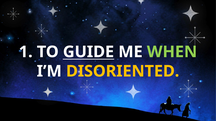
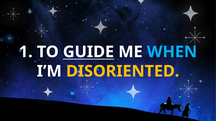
WHEN colour: light green -> light blue
